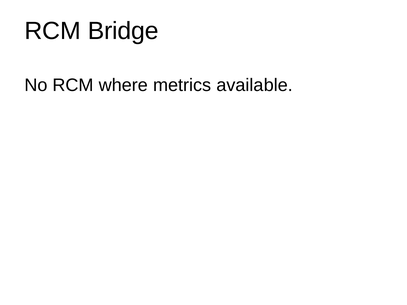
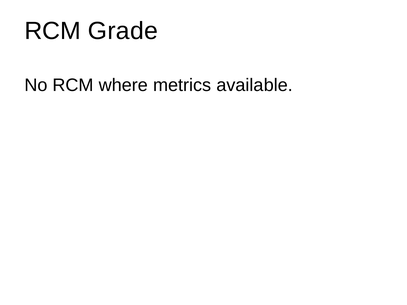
Bridge: Bridge -> Grade
